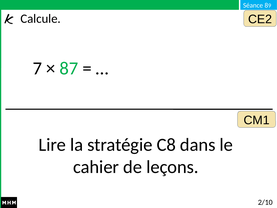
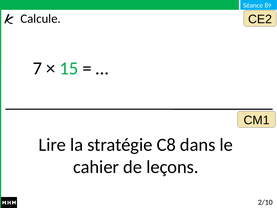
87: 87 -> 15
